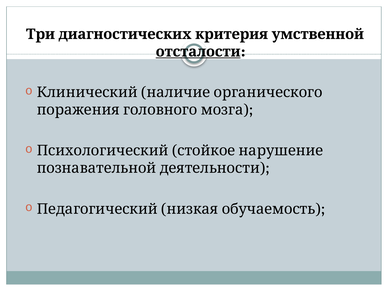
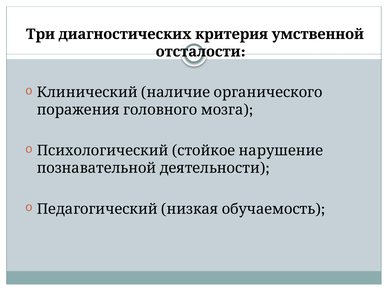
отсталости underline: present -> none
